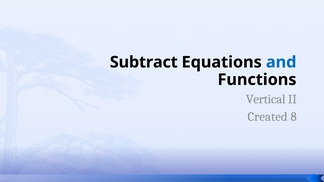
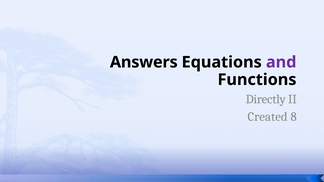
Subtract: Subtract -> Answers
and colour: blue -> purple
Vertical: Vertical -> Directly
